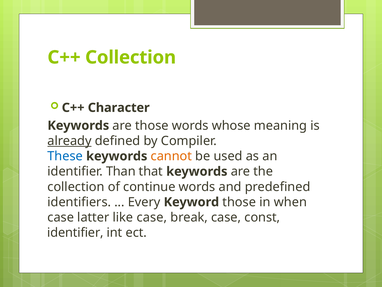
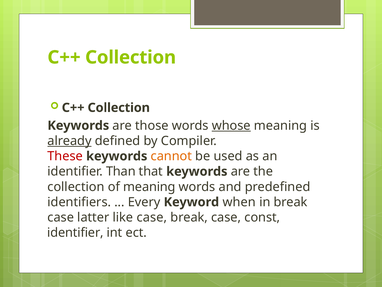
Character at (119, 108): Character -> Collection
whose underline: none -> present
These colour: blue -> red
of continue: continue -> meaning
Keyword those: those -> when
in when: when -> break
